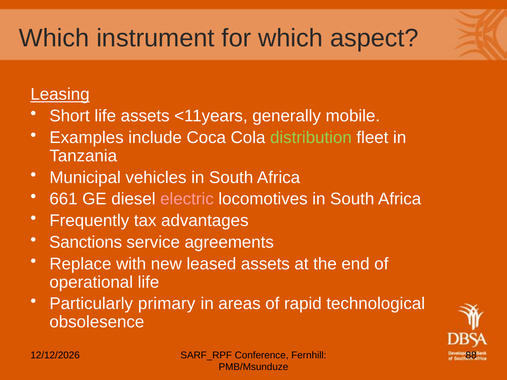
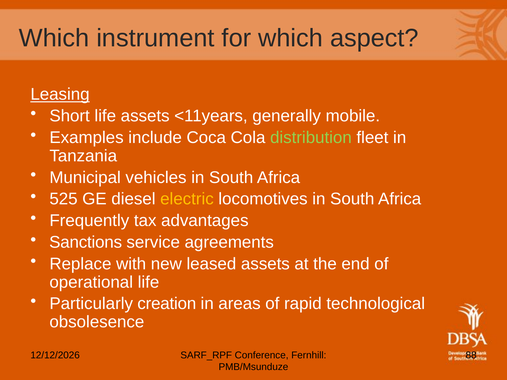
661: 661 -> 525
electric colour: pink -> yellow
primary: primary -> creation
